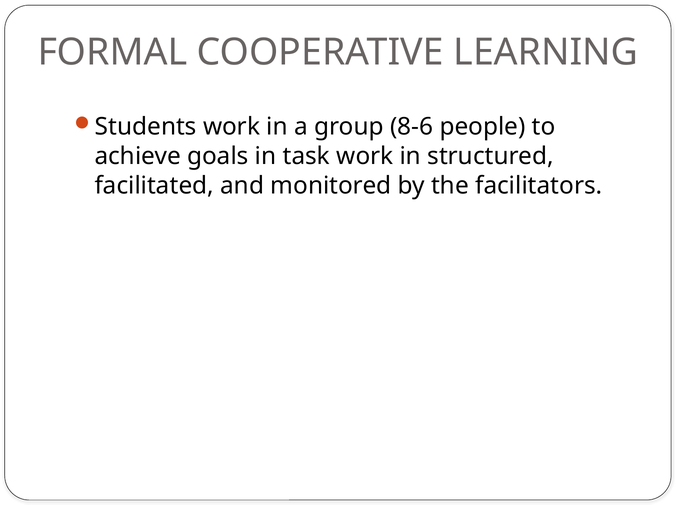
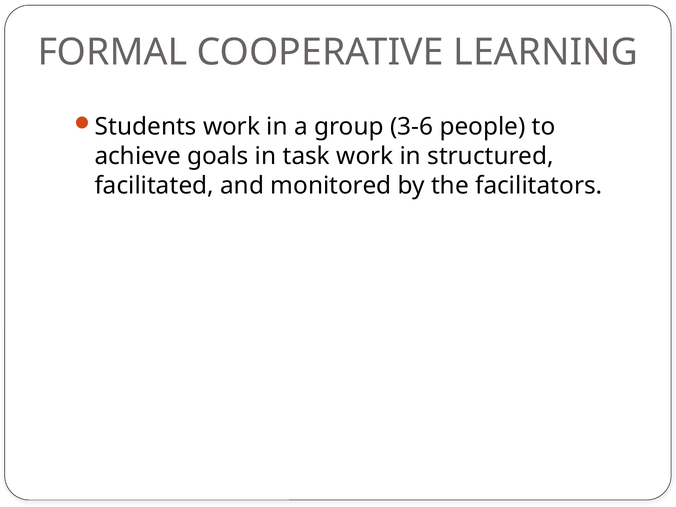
8-6: 8-6 -> 3-6
